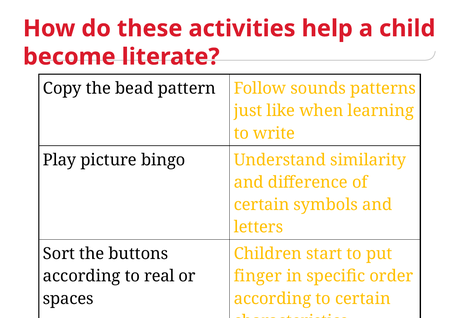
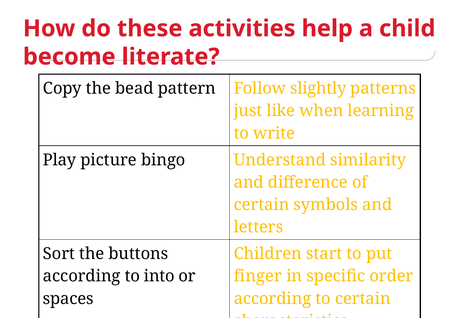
sounds: sounds -> slightly
real: real -> into
